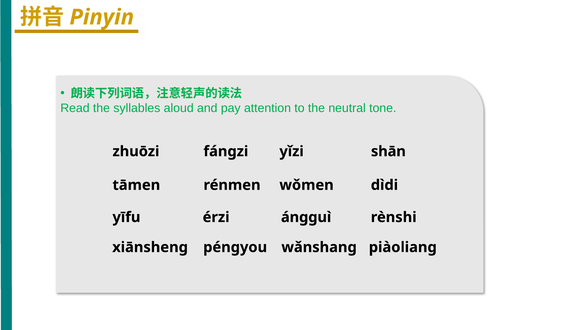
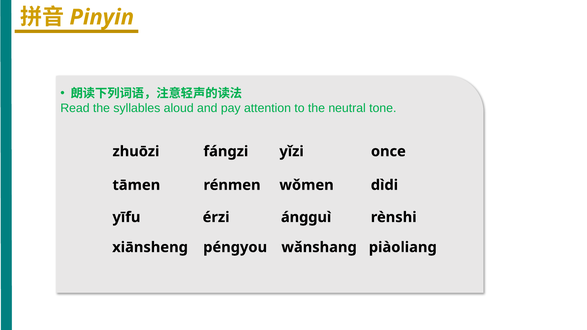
shān: shān -> once
